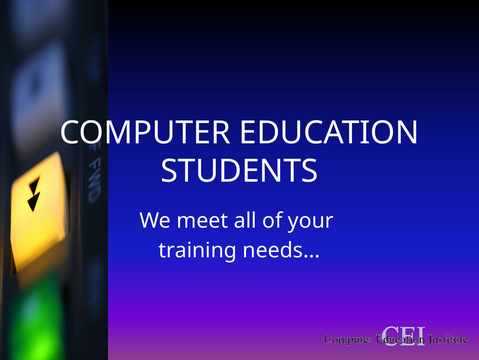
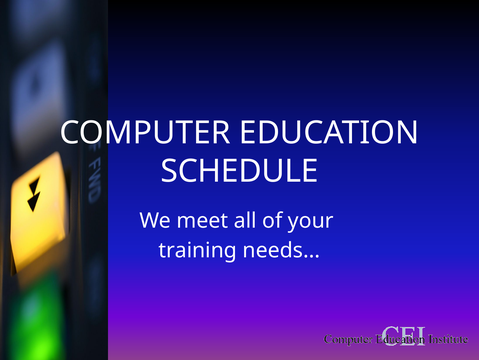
STUDENTS: STUDENTS -> SCHEDULE
